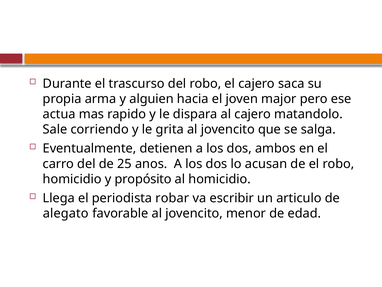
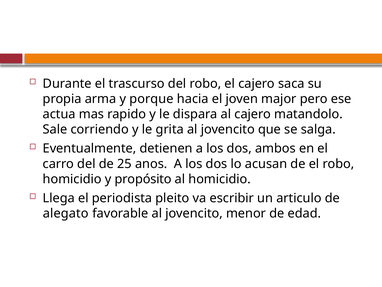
alguien: alguien -> porque
robar: robar -> pleito
